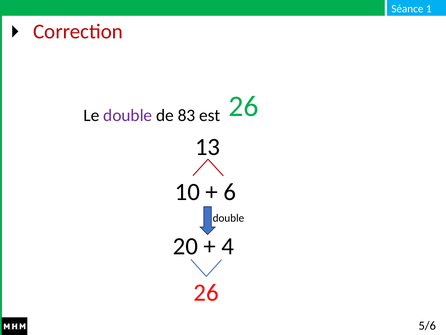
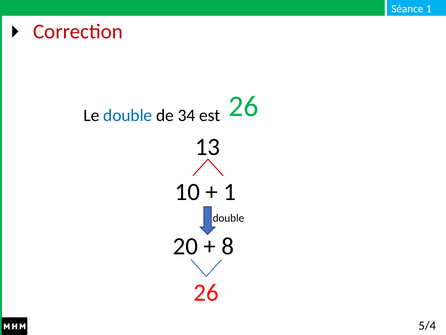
double at (128, 115) colour: purple -> blue
83: 83 -> 34
6 at (230, 192): 6 -> 1
4: 4 -> 8
5/6: 5/6 -> 5/4
